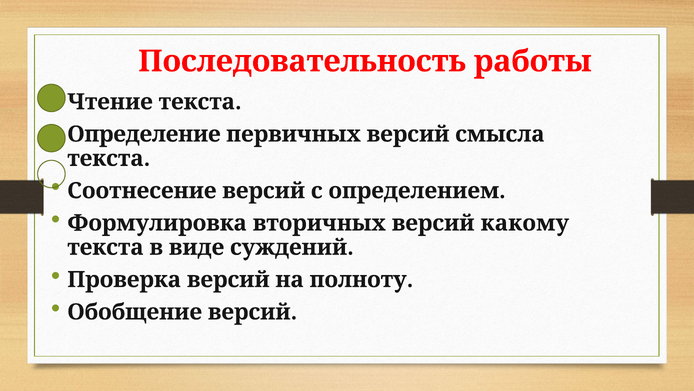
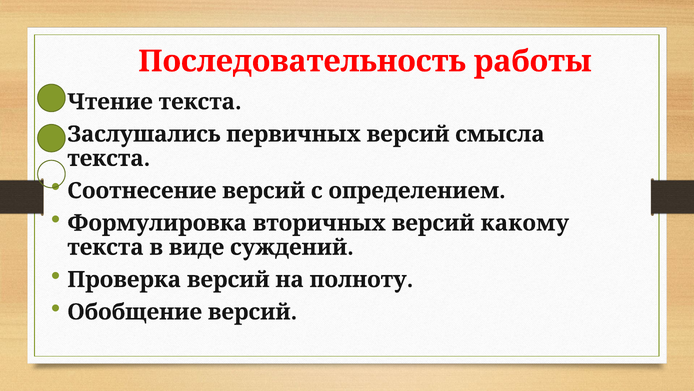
Определение: Определение -> Заслушались
